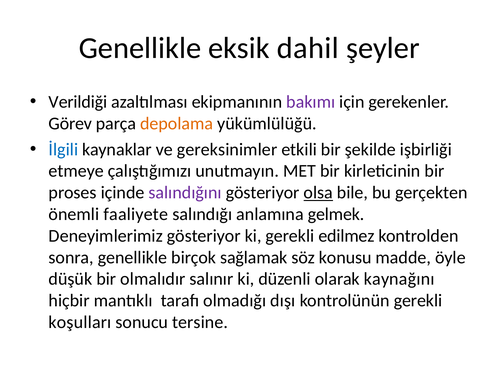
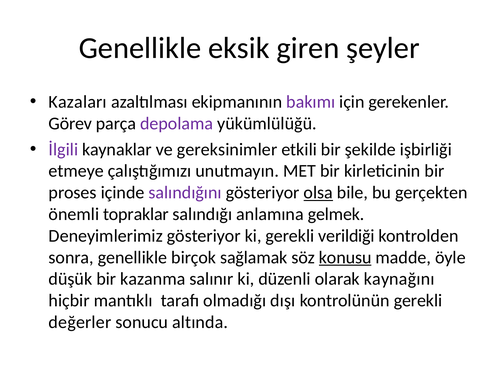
dahil: dahil -> giren
Verildiği: Verildiği -> Kazaları
depolama colour: orange -> purple
İlgili colour: blue -> purple
faaliyete: faaliyete -> topraklar
edilmez: edilmez -> verildiği
konusu underline: none -> present
olmalıdır: olmalıdır -> kazanma
koşulları: koşulları -> değerler
tersine: tersine -> altında
